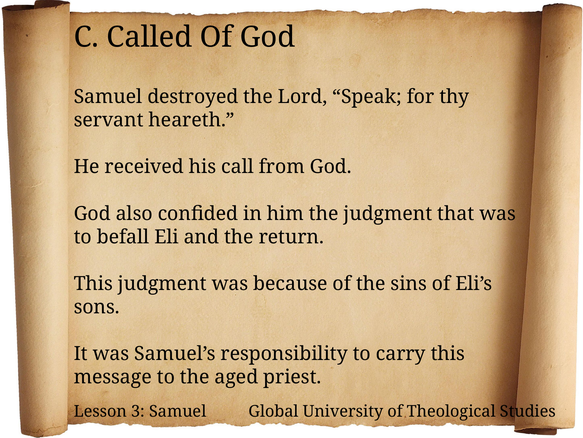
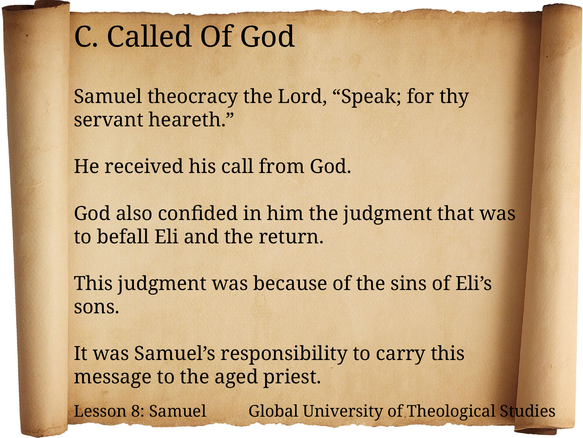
destroyed: destroyed -> theocracy
3: 3 -> 8
